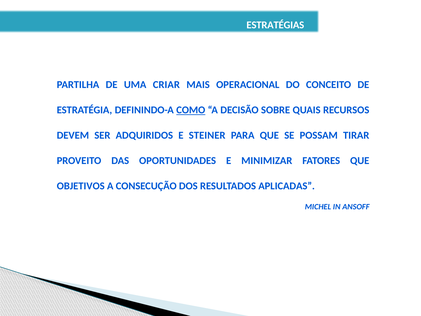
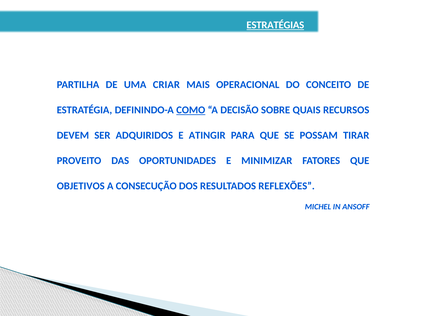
ESTRATÉGIAS underline: none -> present
STEINER: STEINER -> ATINGIR
APLICADAS: APLICADAS -> REFLEXÕES
